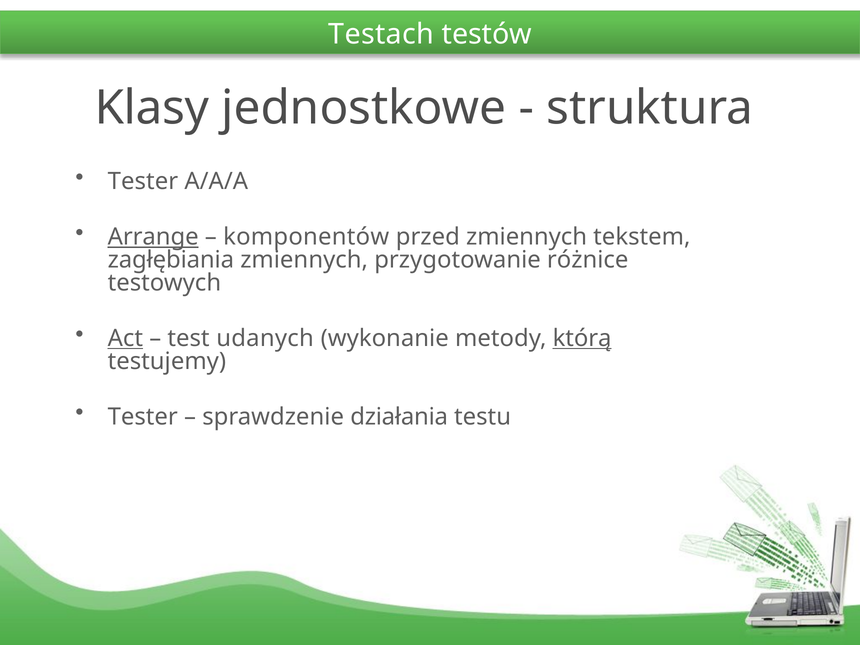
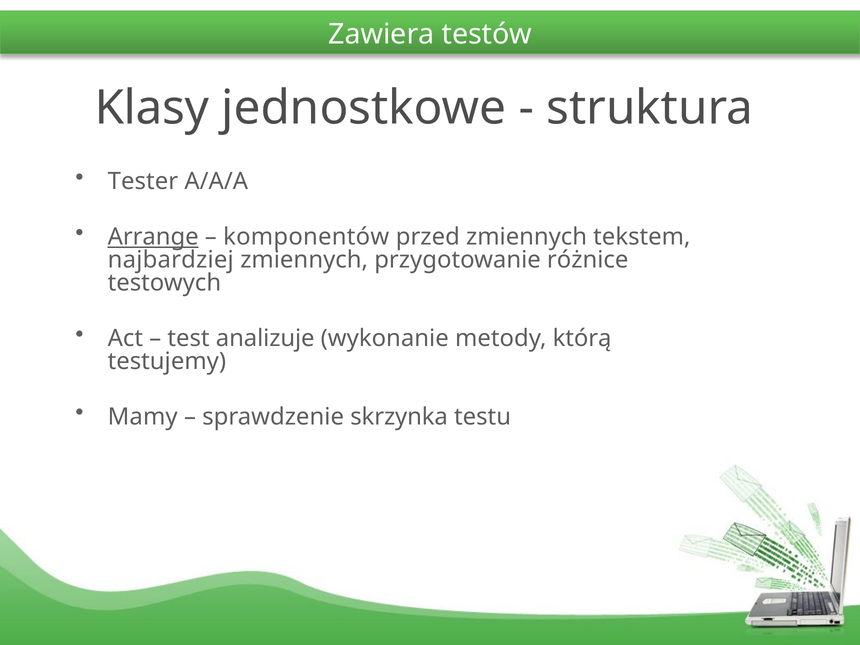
Testach: Testach -> Zawiera
zagłębiania: zagłębiania -> najbardziej
Act underline: present -> none
udanych: udanych -> analizuje
którą underline: present -> none
Tester at (143, 417): Tester -> Mamy
działania: działania -> skrzynka
